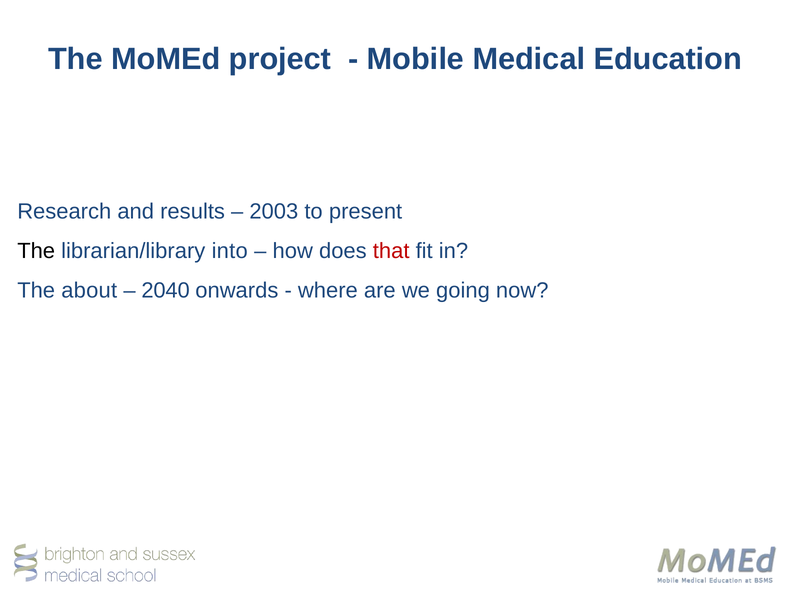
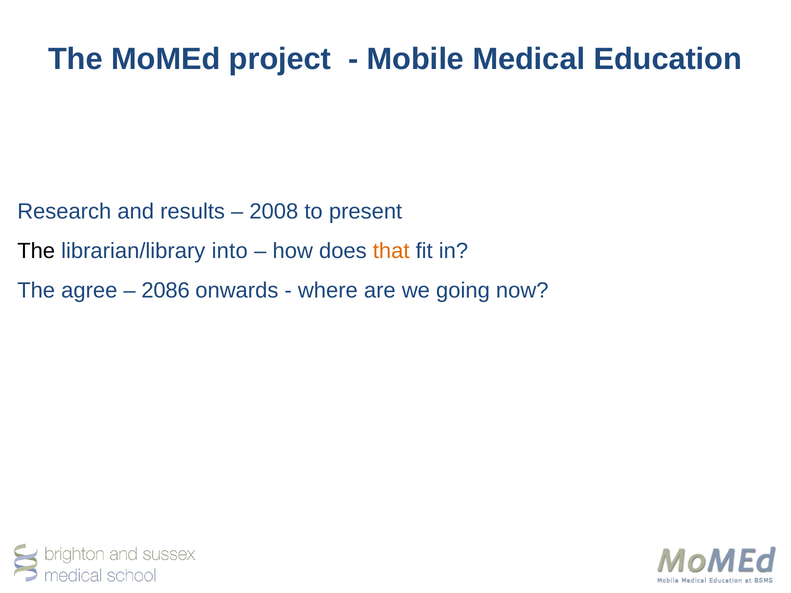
2003: 2003 -> 2008
that colour: red -> orange
about: about -> agree
2040: 2040 -> 2086
